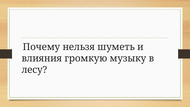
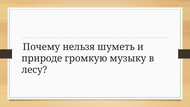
влияния: влияния -> природе
